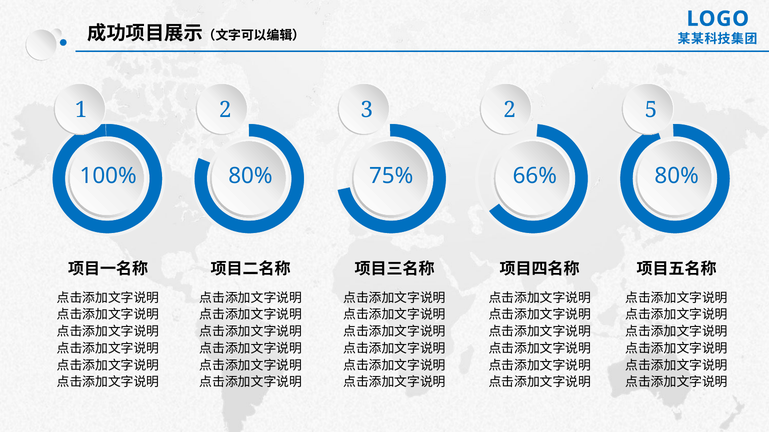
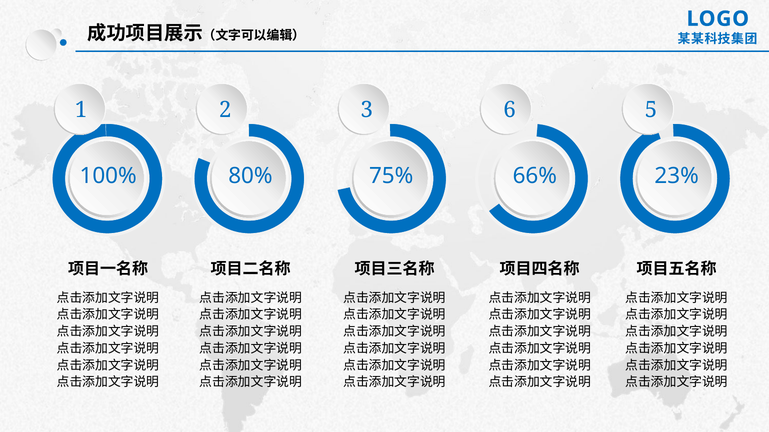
3 2: 2 -> 6
66% 80%: 80% -> 23%
